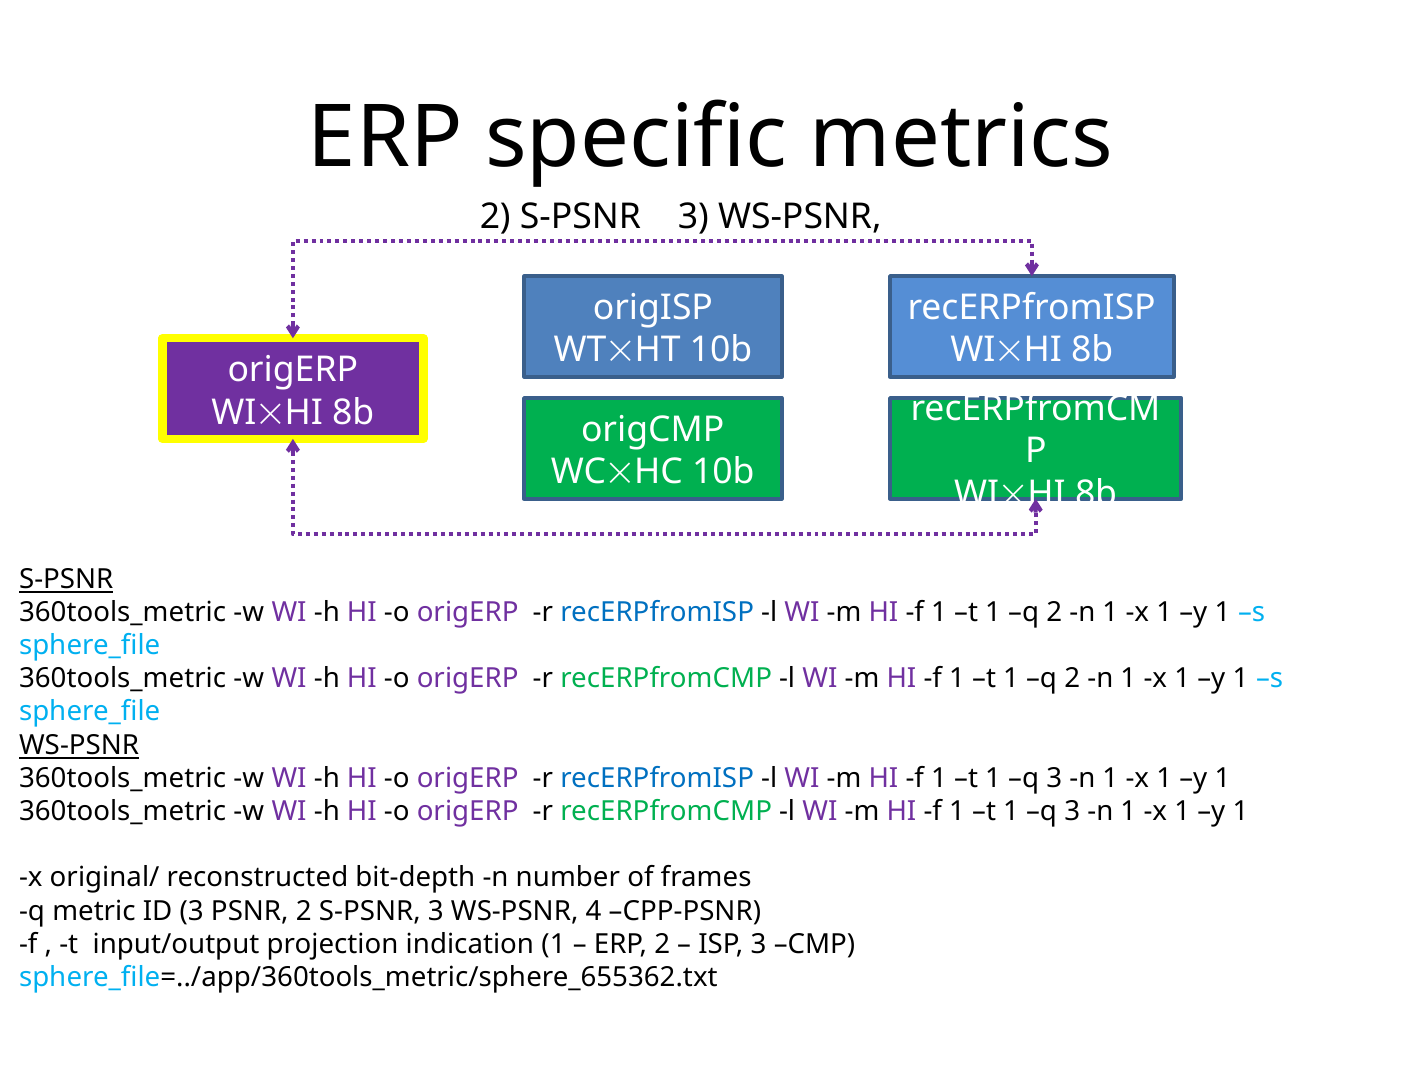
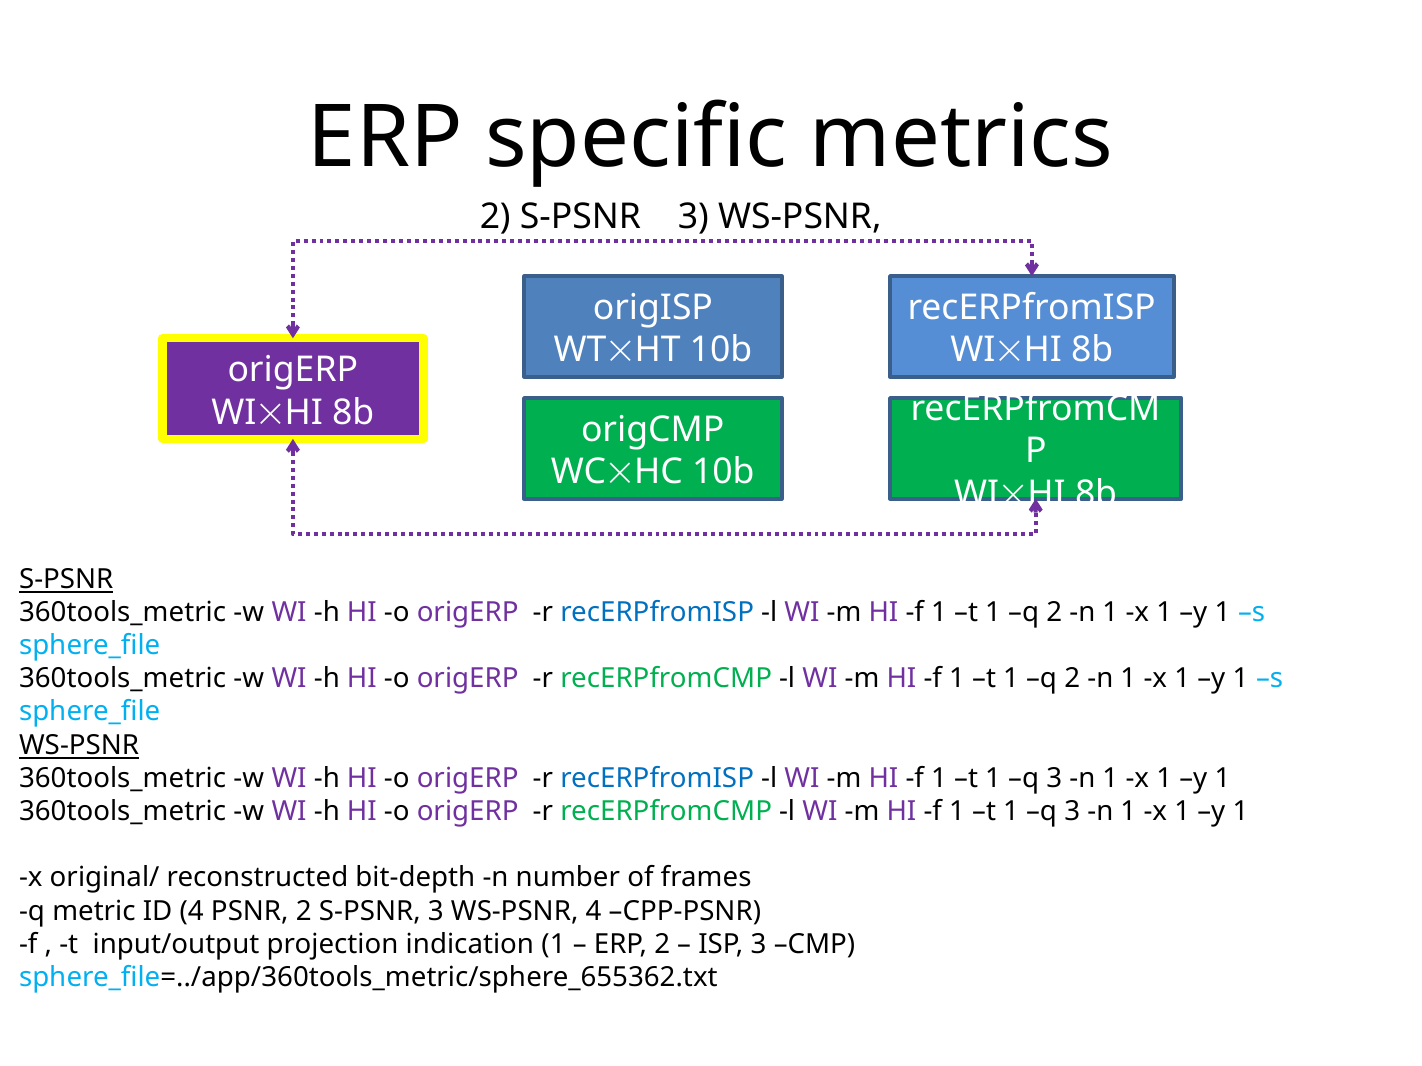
ID 3: 3 -> 4
